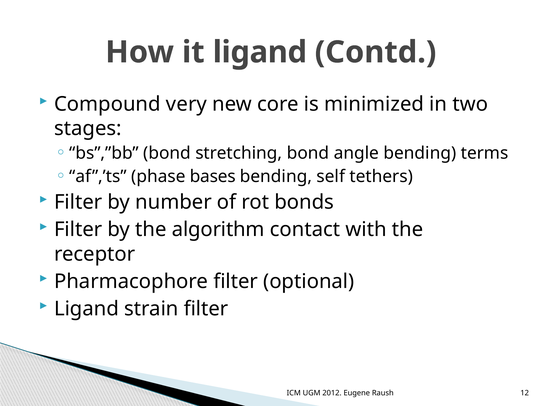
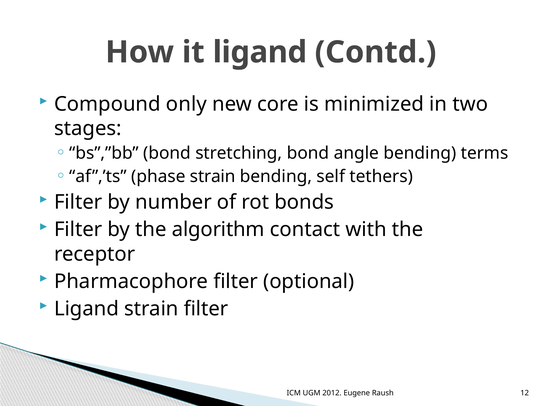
very: very -> only
phase bases: bases -> strain
